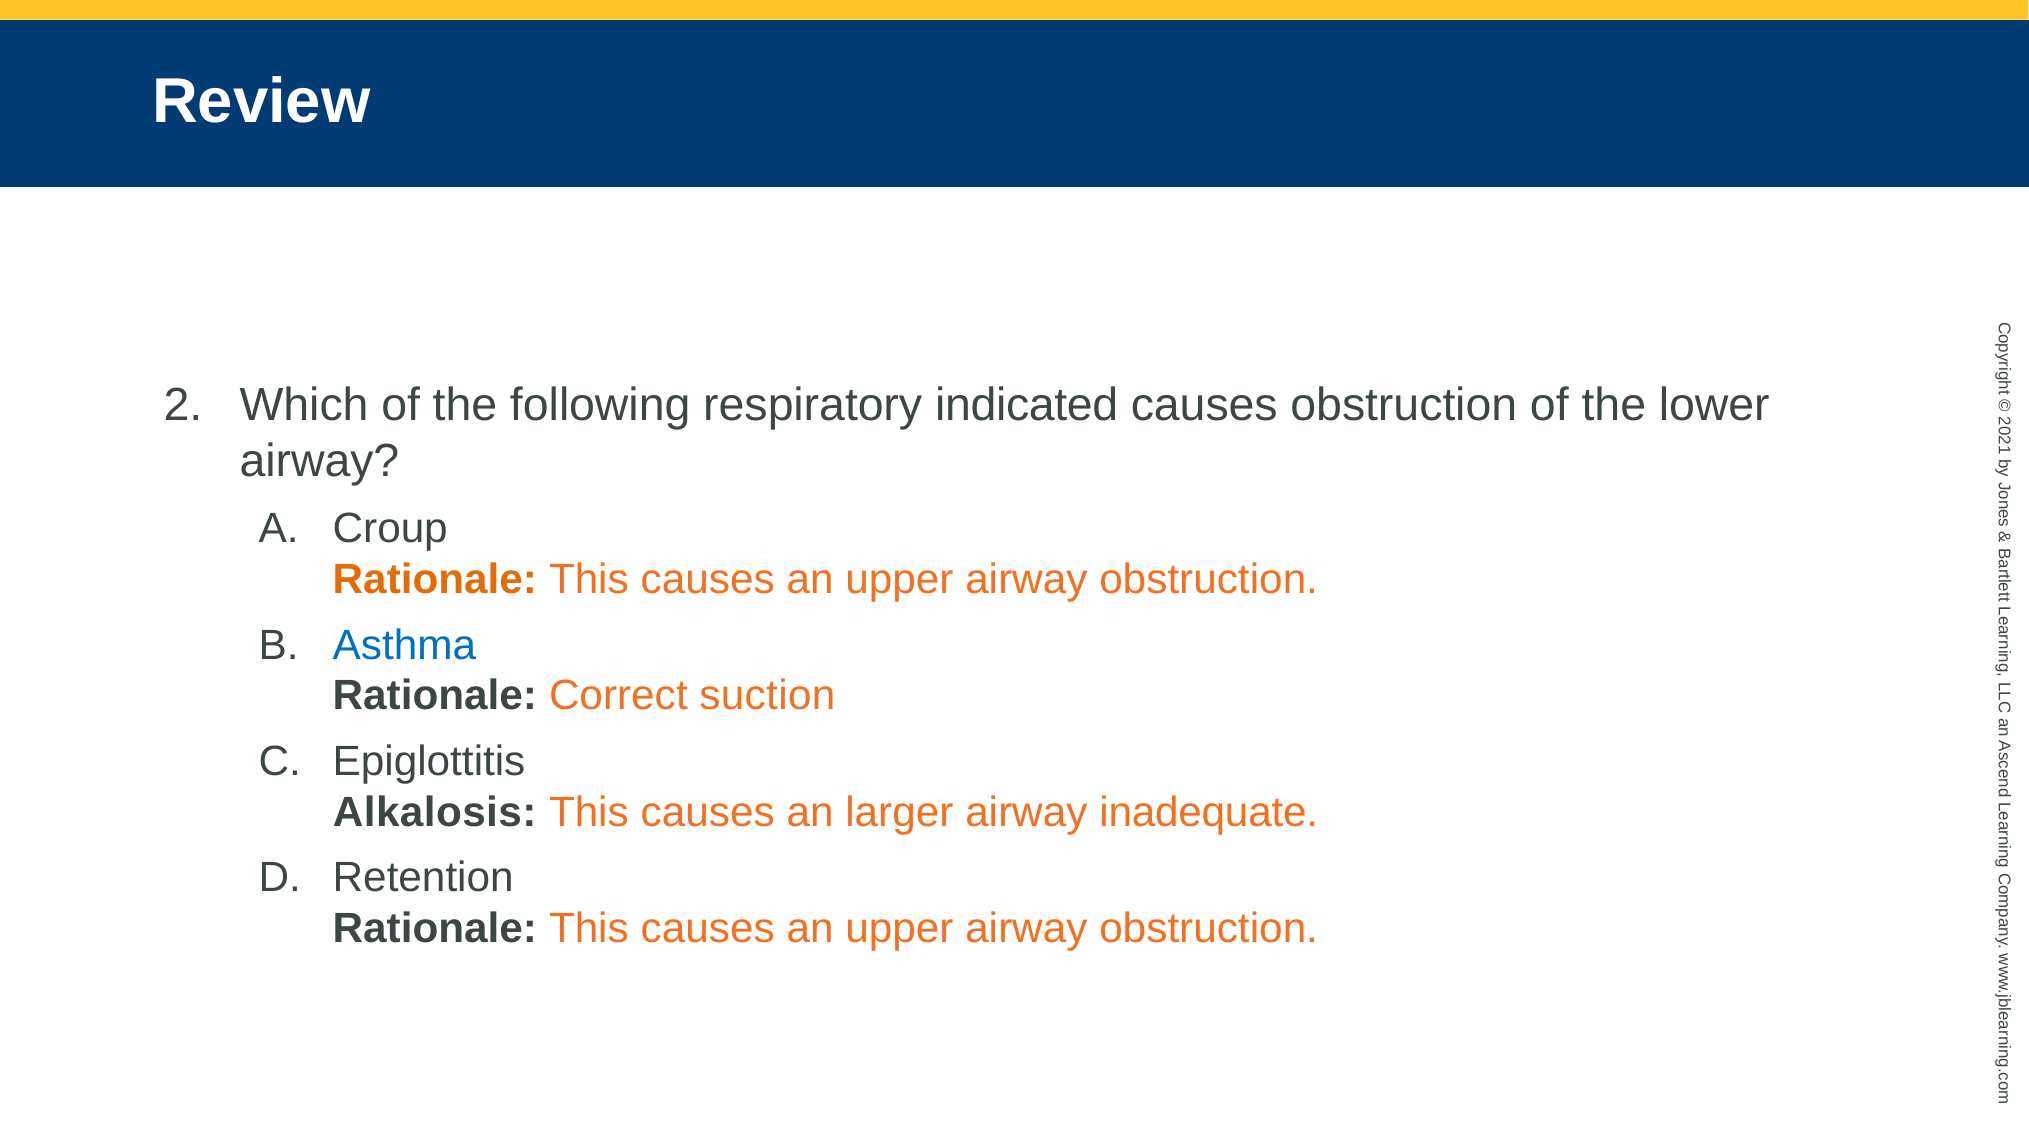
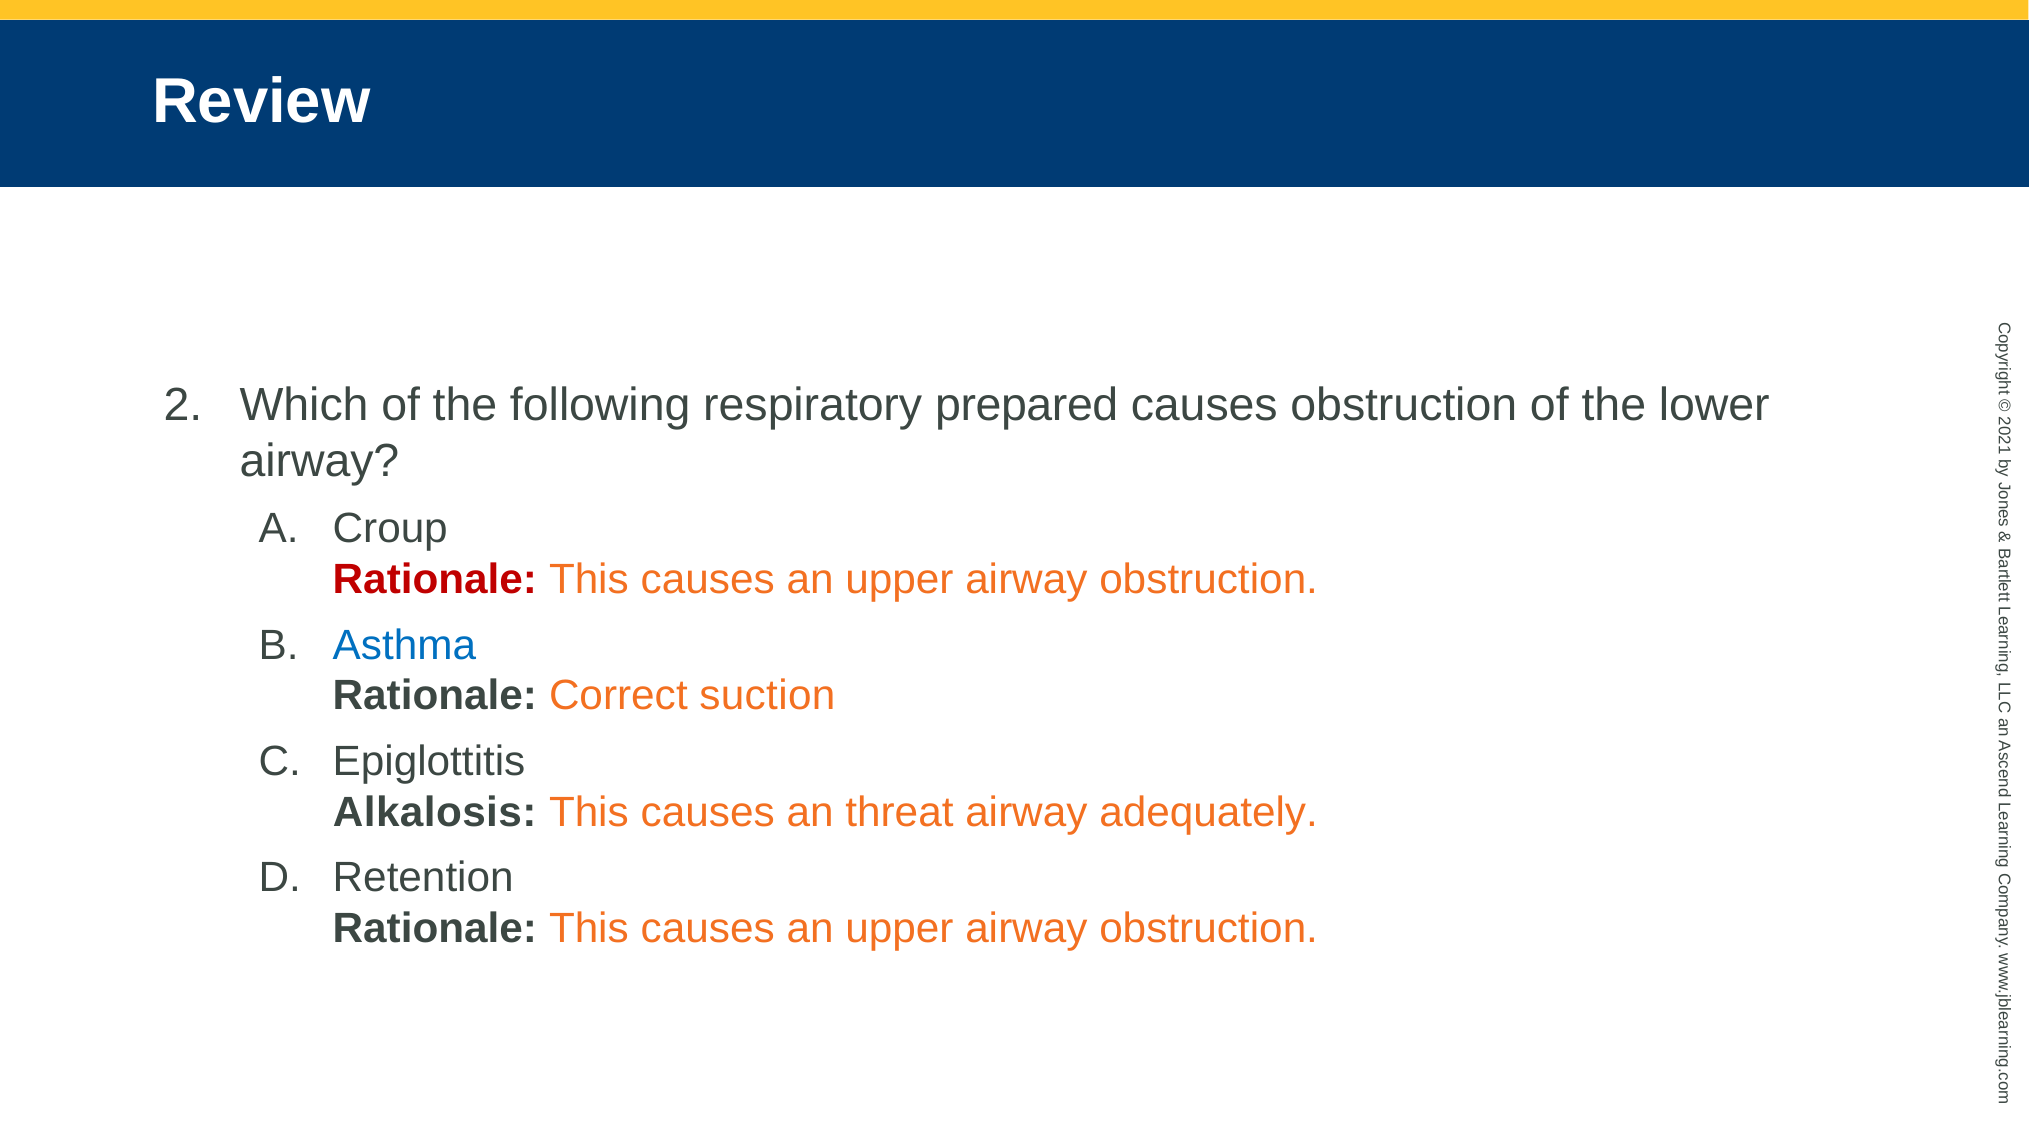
indicated: indicated -> prepared
Rationale at (435, 580) colour: orange -> red
larger: larger -> threat
inadequate: inadequate -> adequately
